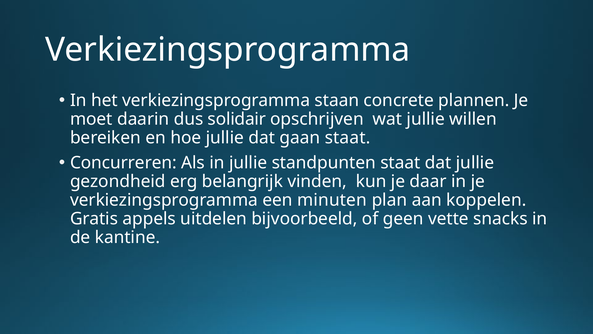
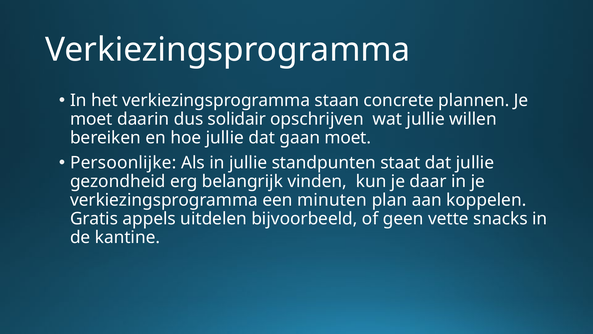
gaan staat: staat -> moet
Concurreren: Concurreren -> Persoonlijke
